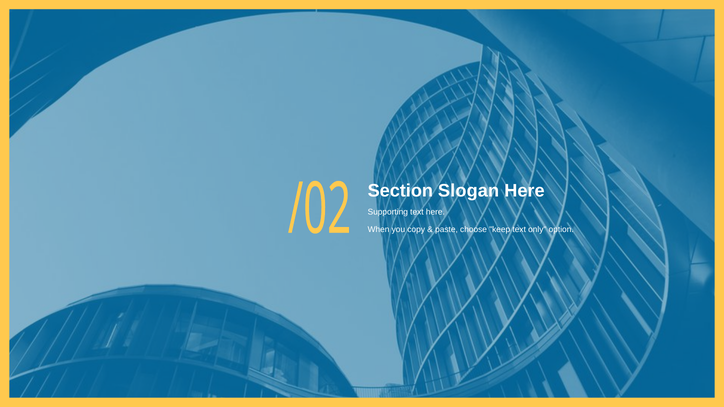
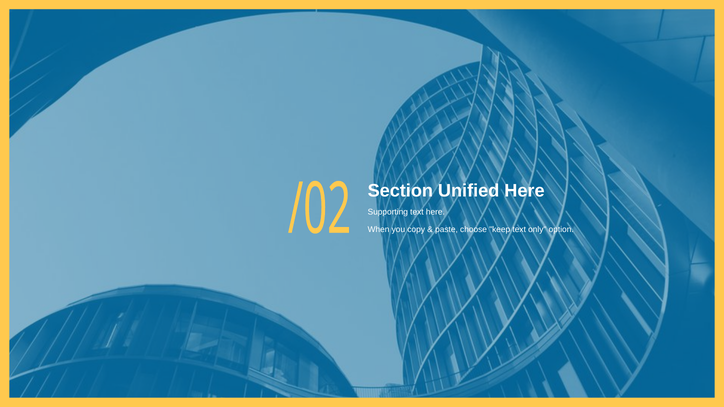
Slogan: Slogan -> Unified
